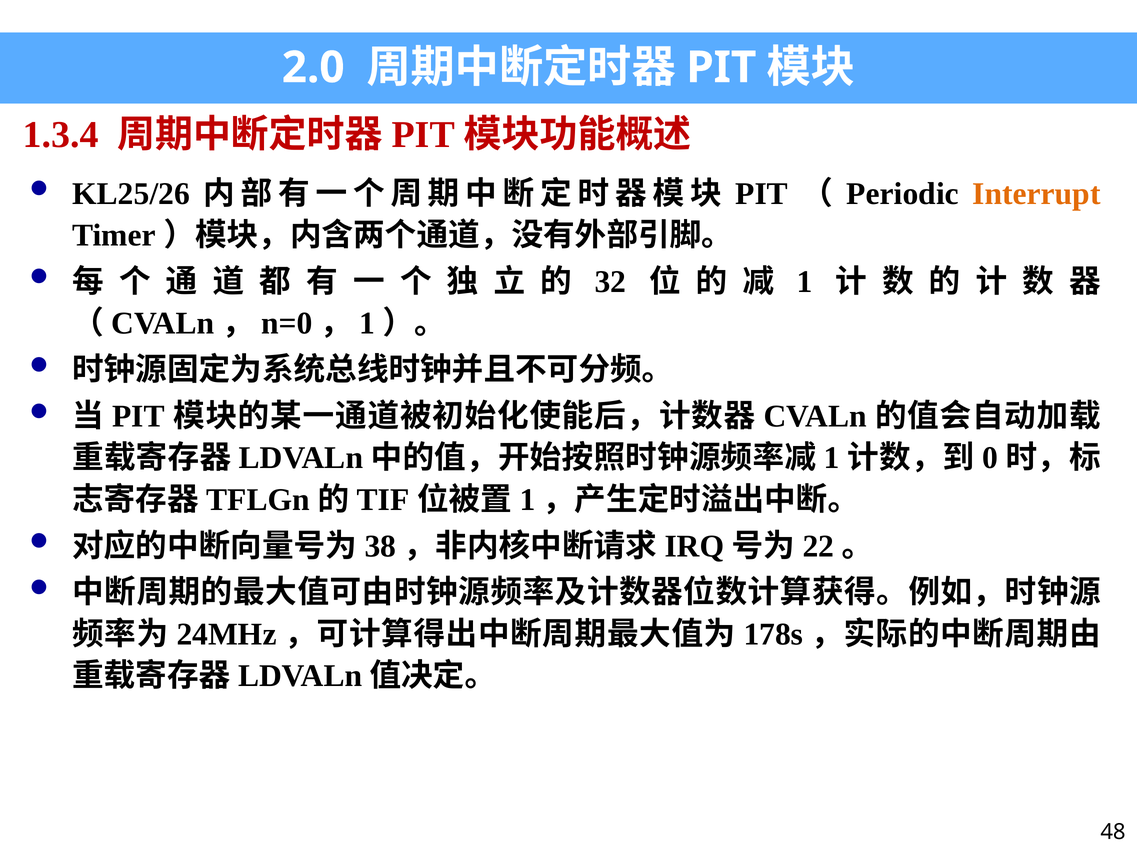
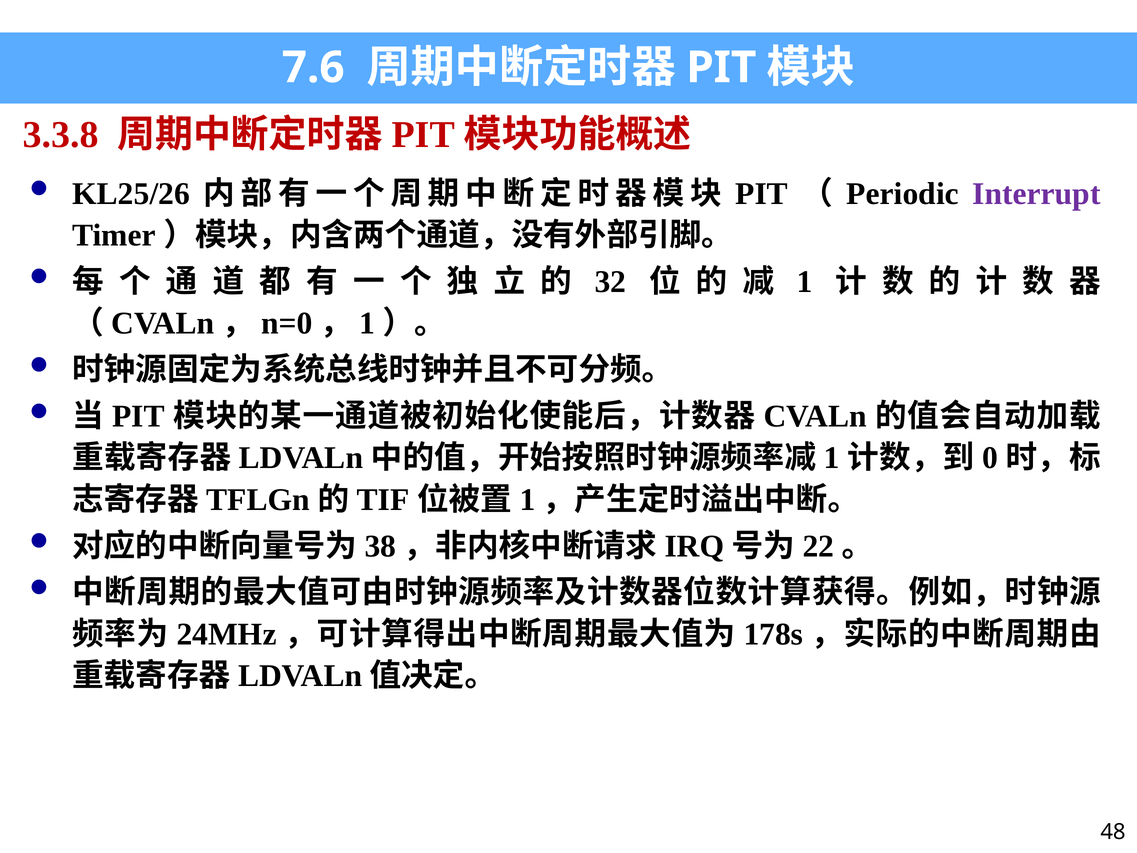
2.0: 2.0 -> 7.6
1.3.4: 1.3.4 -> 3.3.8
Interrupt colour: orange -> purple
